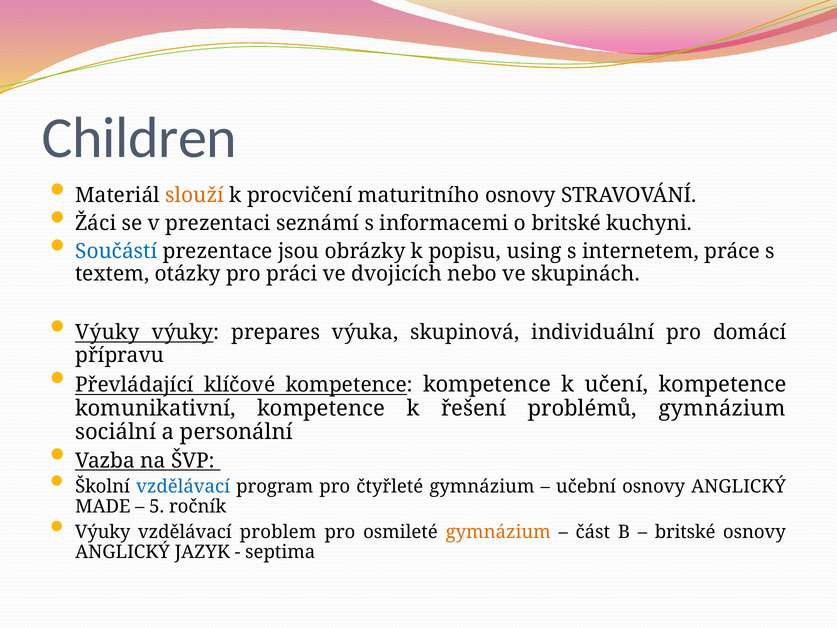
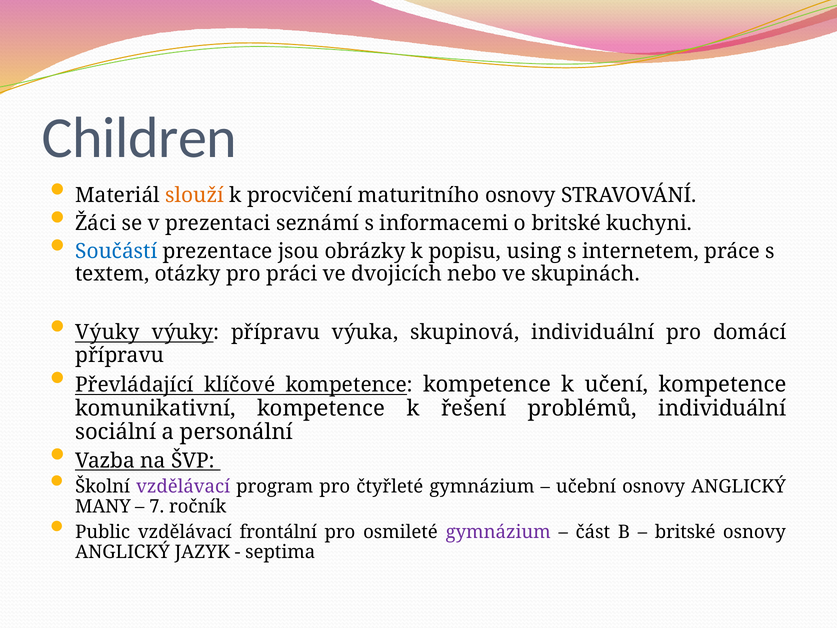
výuky prepares: prepares -> přípravu
problémů gymnázium: gymnázium -> individuální
vzdělávací at (183, 487) colour: blue -> purple
MADE: MADE -> MANY
5: 5 -> 7
Výuky at (103, 532): Výuky -> Public
problem: problem -> frontální
gymnázium at (498, 532) colour: orange -> purple
